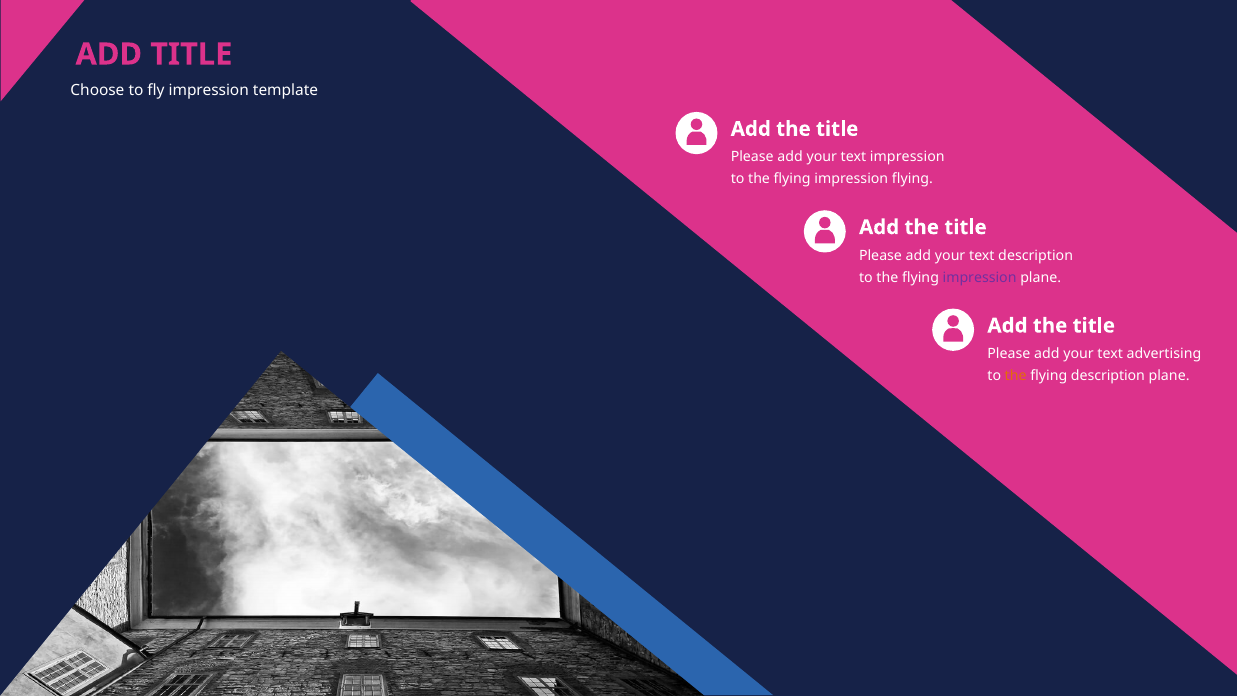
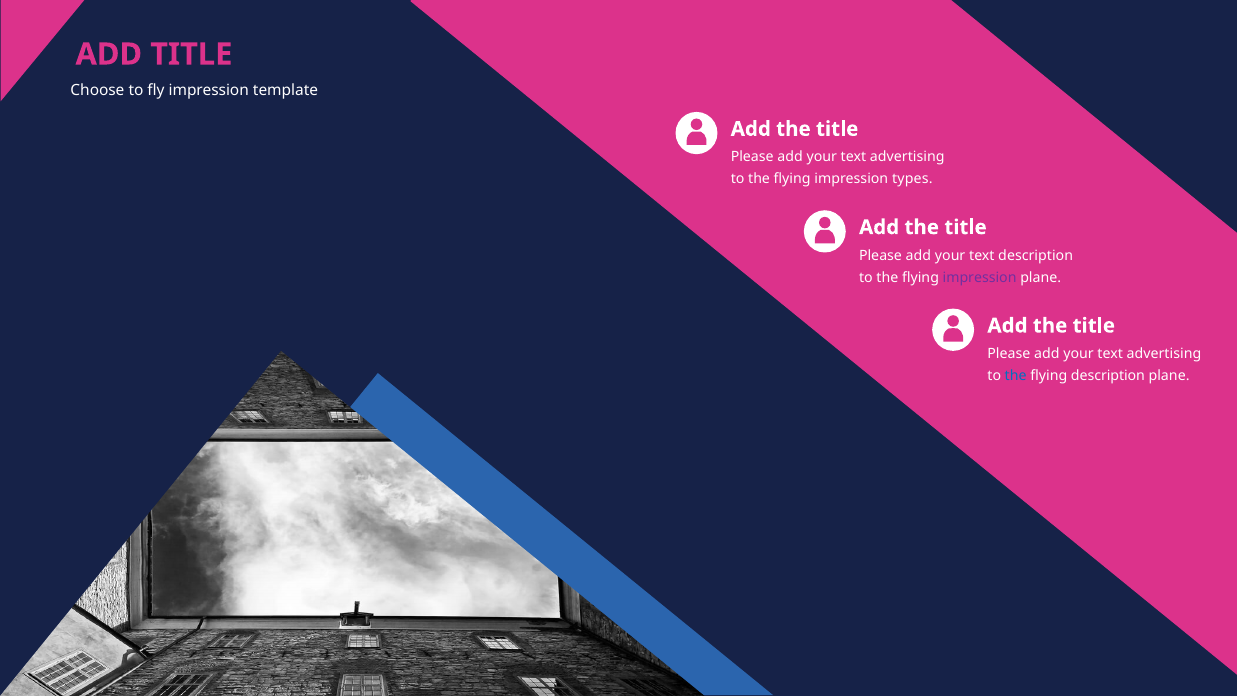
impression at (907, 157): impression -> advertising
impression flying: flying -> types
the at (1016, 376) colour: orange -> blue
